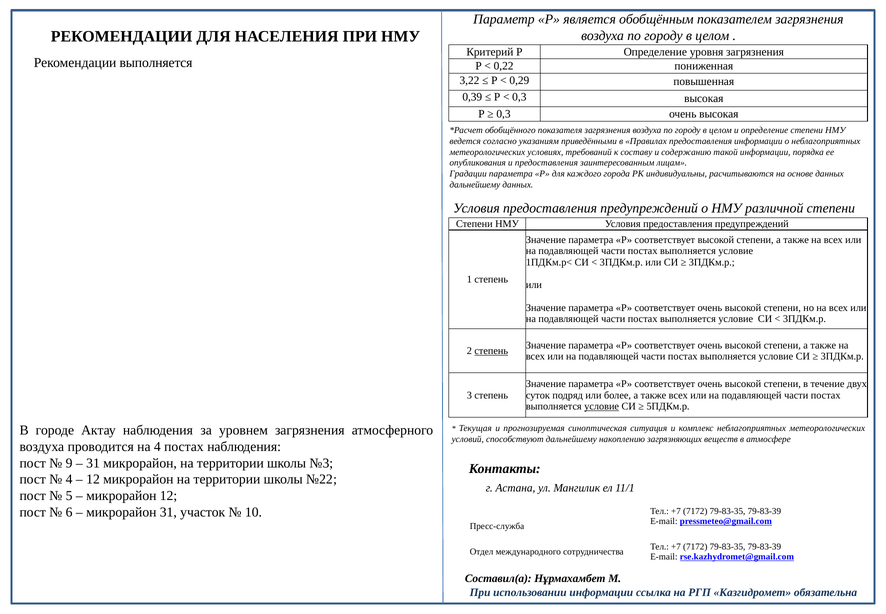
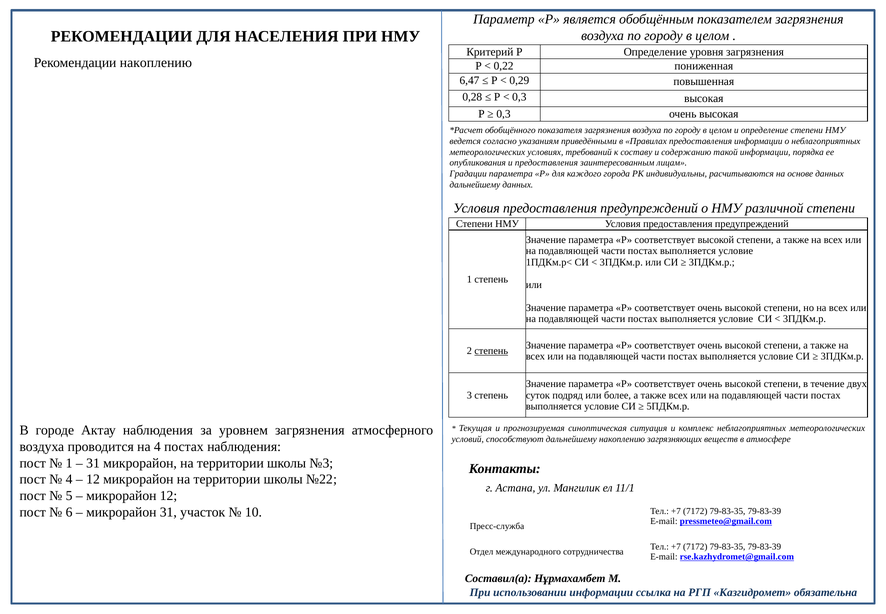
Рекомендации выполняется: выполняется -> накоплению
3,22: 3,22 -> 6,47
0,39: 0,39 -> 0,28
условие at (602, 406) underline: present -> none
9 at (69, 463): 9 -> 1
